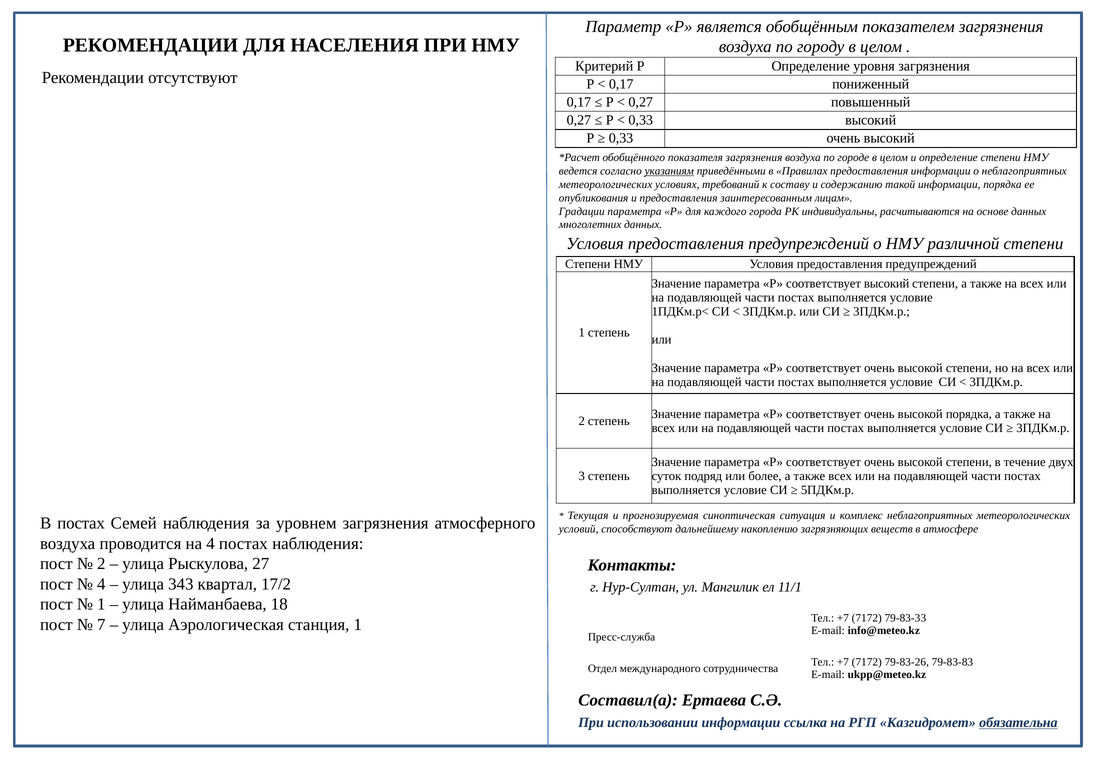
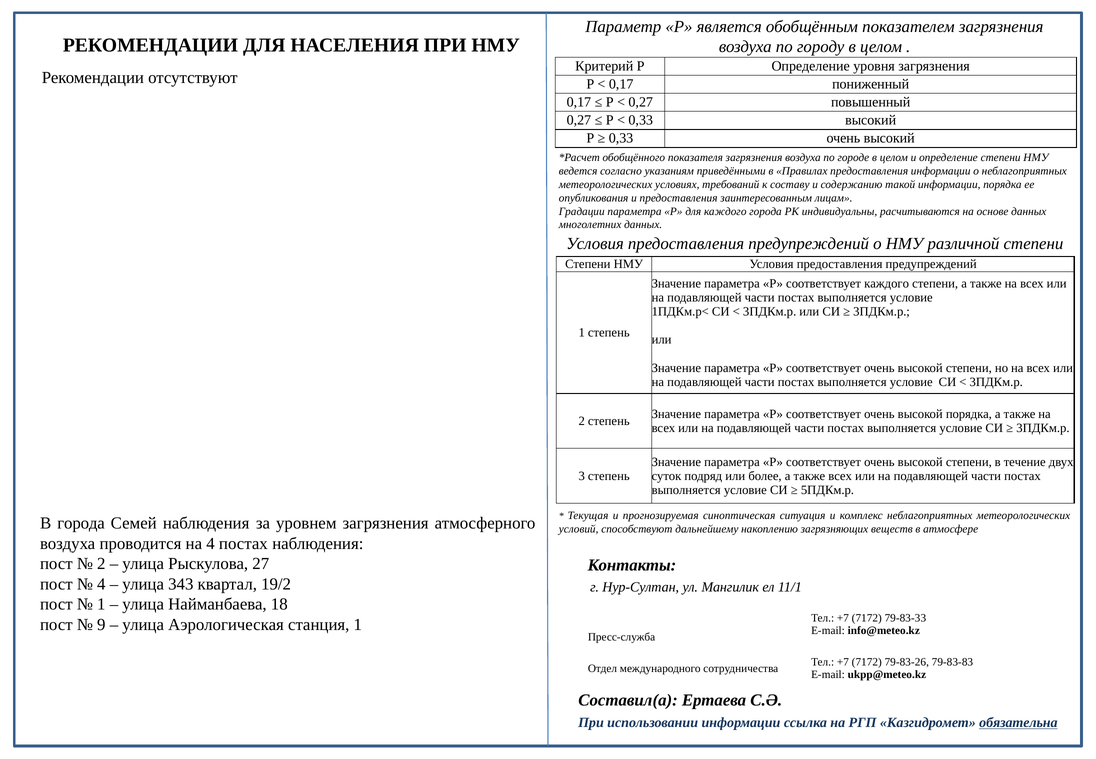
указаниям underline: present -> none
соответствует высокий: высокий -> каждого
В постах: постах -> города
17/2: 17/2 -> 19/2
7: 7 -> 9
